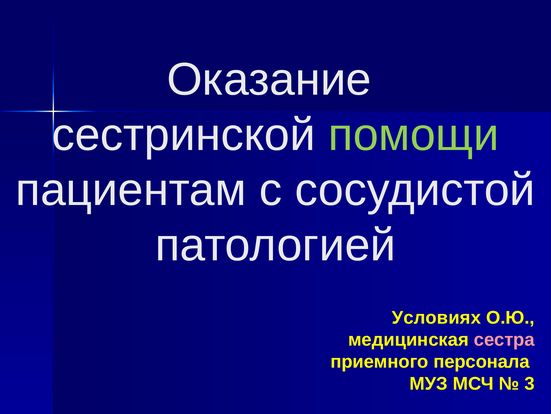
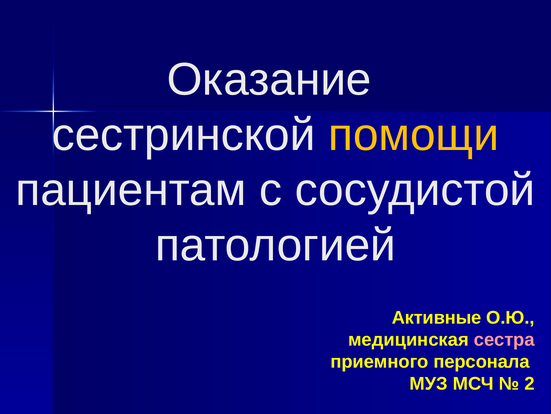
помощи colour: light green -> yellow
Условиях: Условиях -> Активные
3: 3 -> 2
